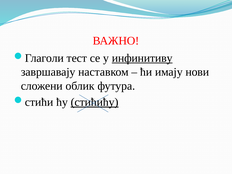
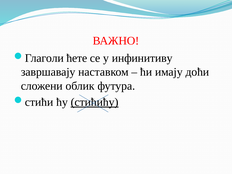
тест: тест -> ћете
инфинитиву underline: present -> none
нови: нови -> доћи
